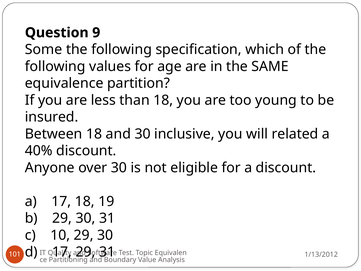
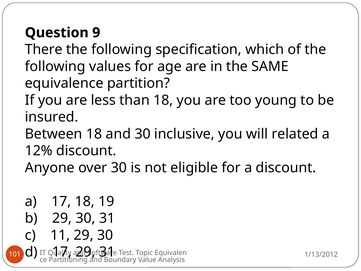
Some: Some -> There
40%: 40% -> 12%
10: 10 -> 11
